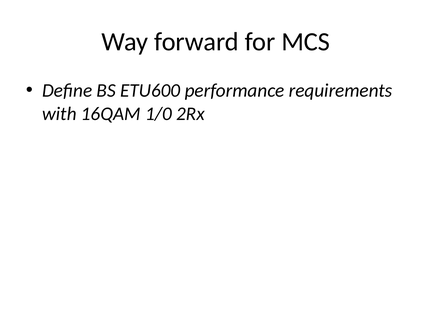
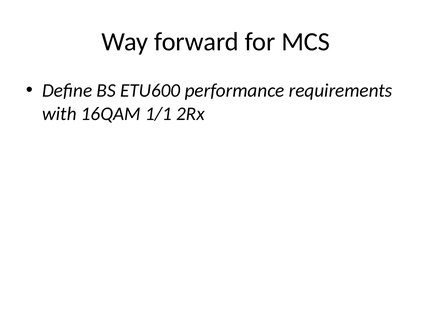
1/0: 1/0 -> 1/1
